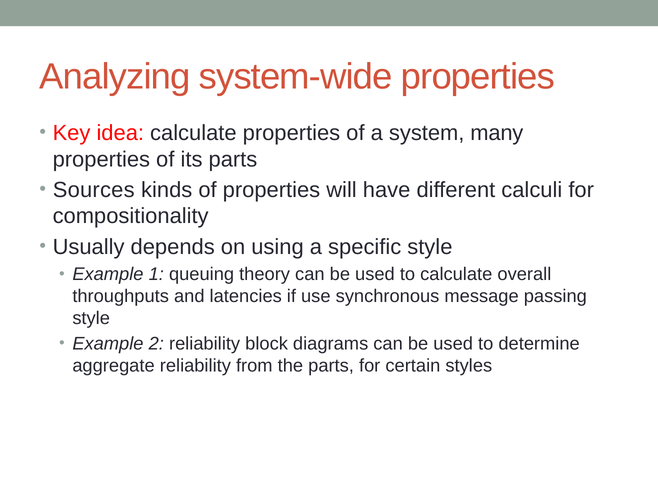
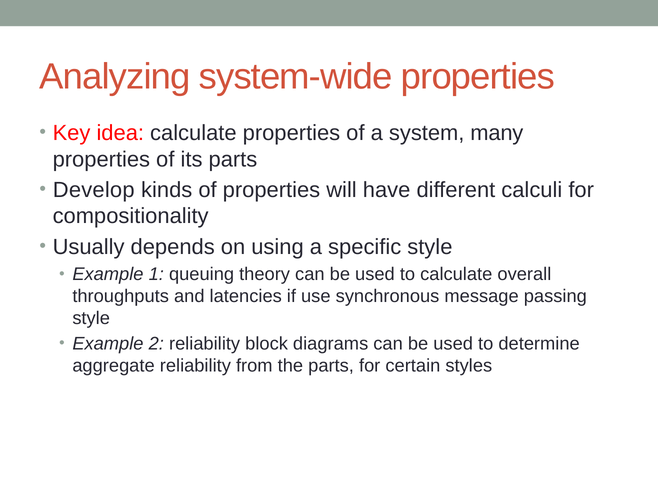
Sources: Sources -> Develop
